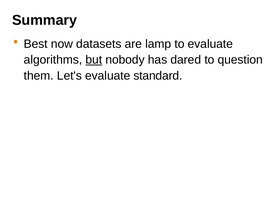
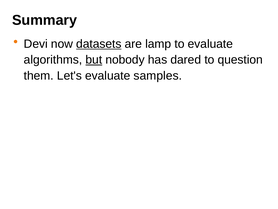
Best: Best -> Devi
datasets underline: none -> present
standard: standard -> samples
